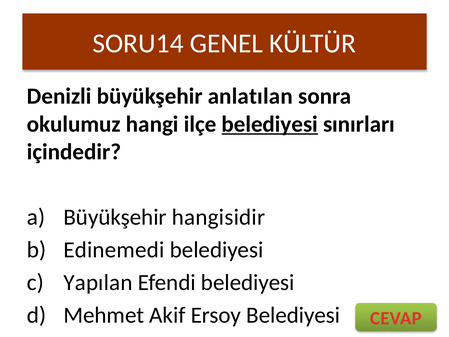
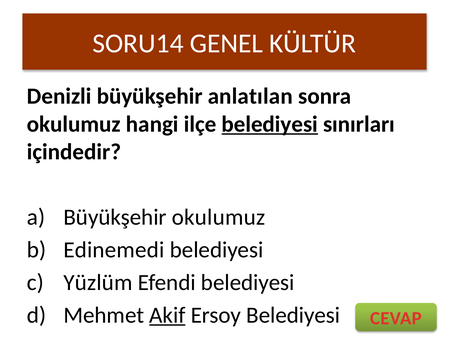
Büyükşehir hangisidir: hangisidir -> okulumuz
Yapılan: Yapılan -> Yüzlüm
Akif underline: none -> present
